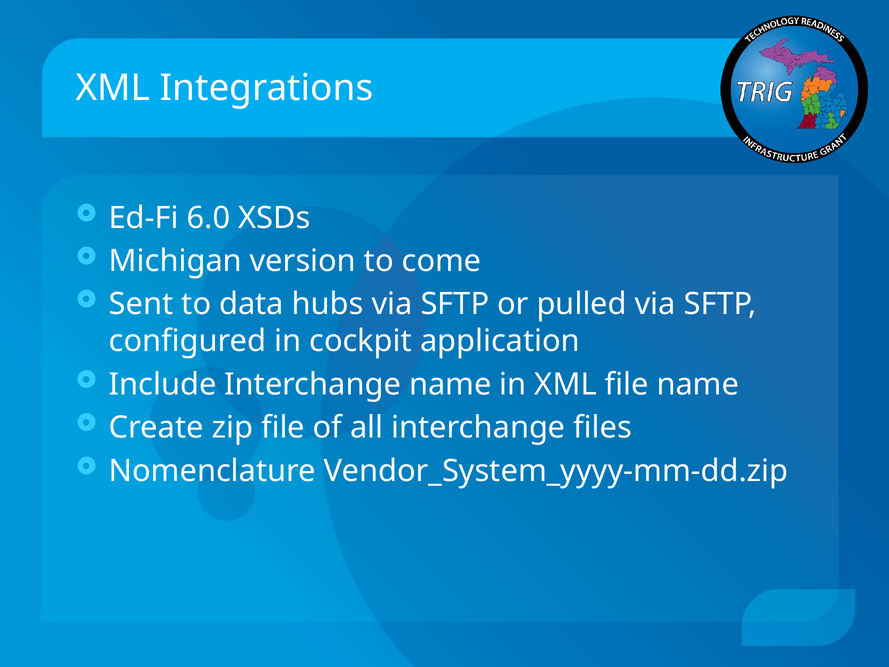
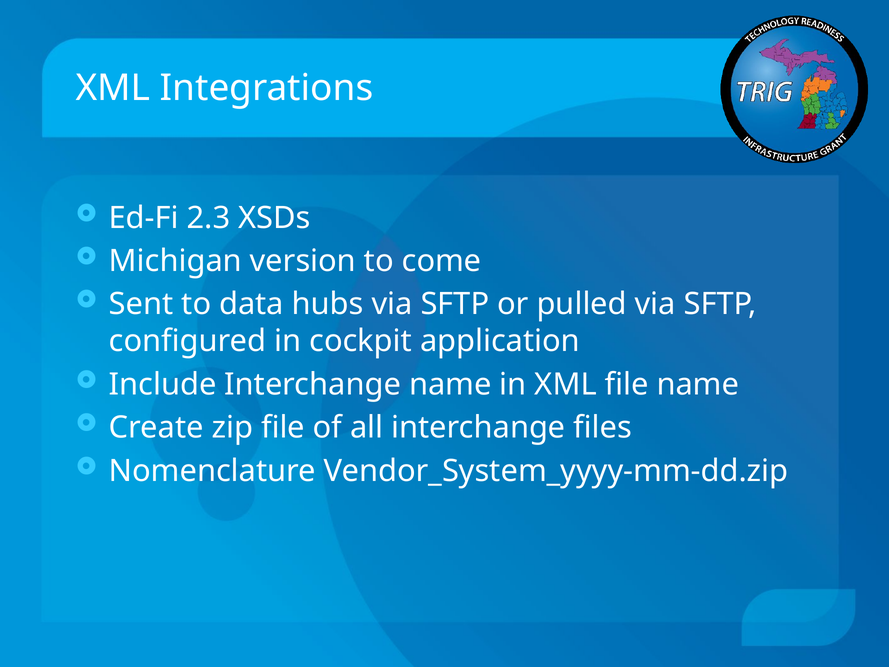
6.0: 6.0 -> 2.3
